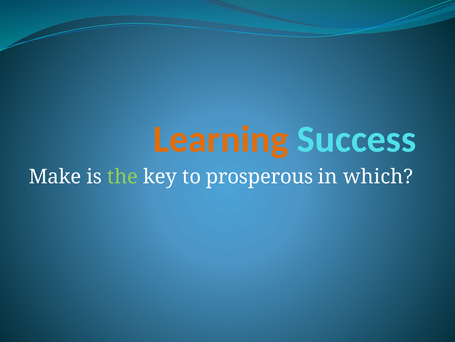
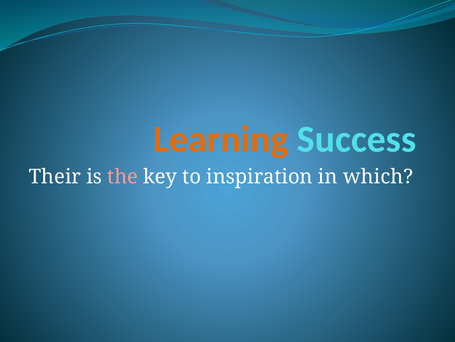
Make: Make -> Their
the colour: light green -> pink
prosperous: prosperous -> inspiration
